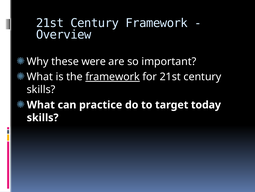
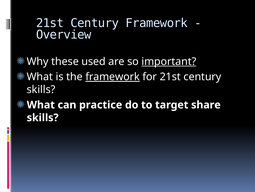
were: were -> used
important underline: none -> present
today: today -> share
